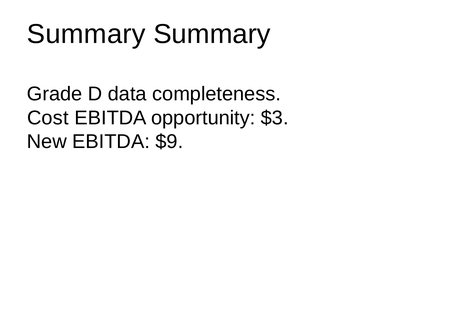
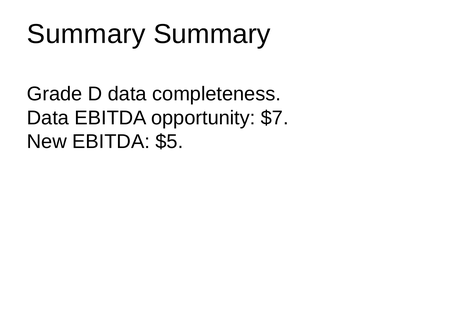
Cost at (48, 118): Cost -> Data
$3: $3 -> $7
$9: $9 -> $5
